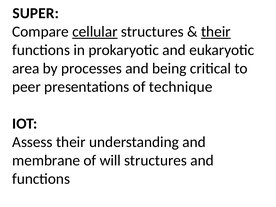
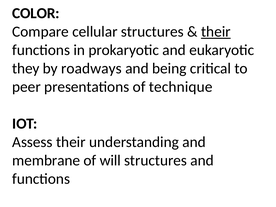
SUPER: SUPER -> COLOR
cellular underline: present -> none
area: area -> they
processes: processes -> roadways
